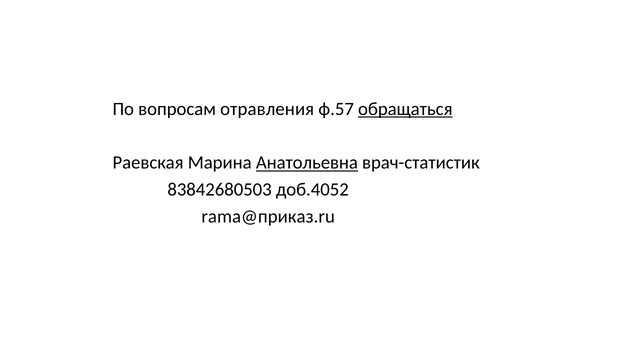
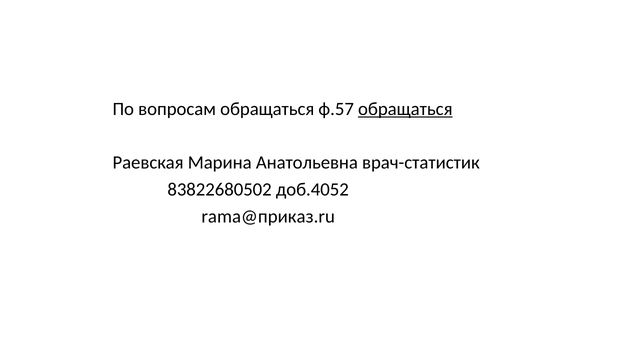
вопросам отравления: отравления -> обращаться
Анатольевна underline: present -> none
83842680503: 83842680503 -> 83822680502
